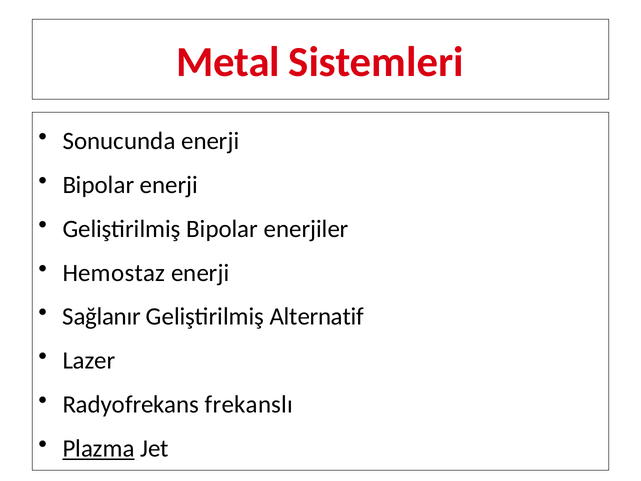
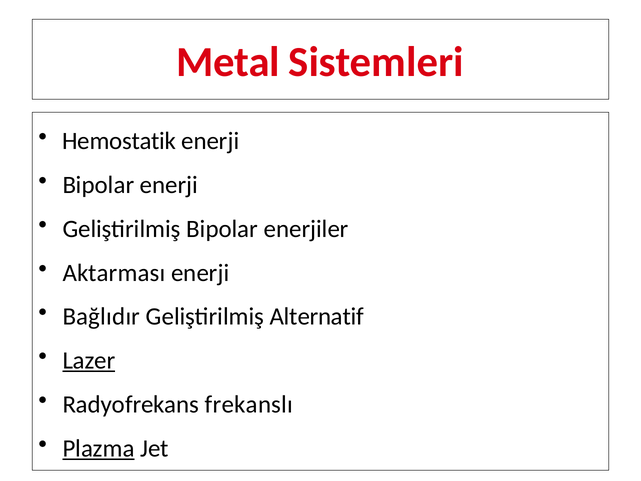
Sonucunda: Sonucunda -> Hemostatik
Hemostaz: Hemostaz -> Aktarması
Sağlanır: Sağlanır -> Bağlıdır
Lazer underline: none -> present
